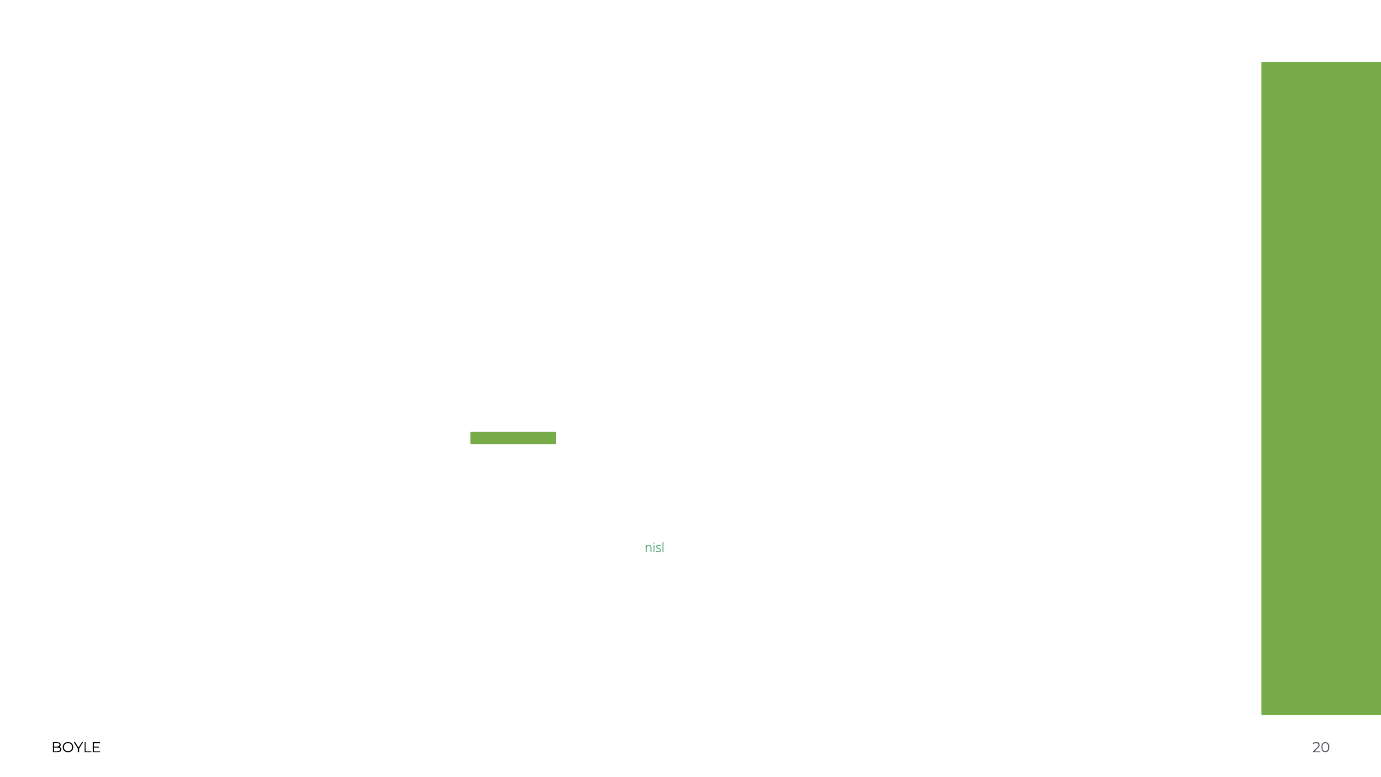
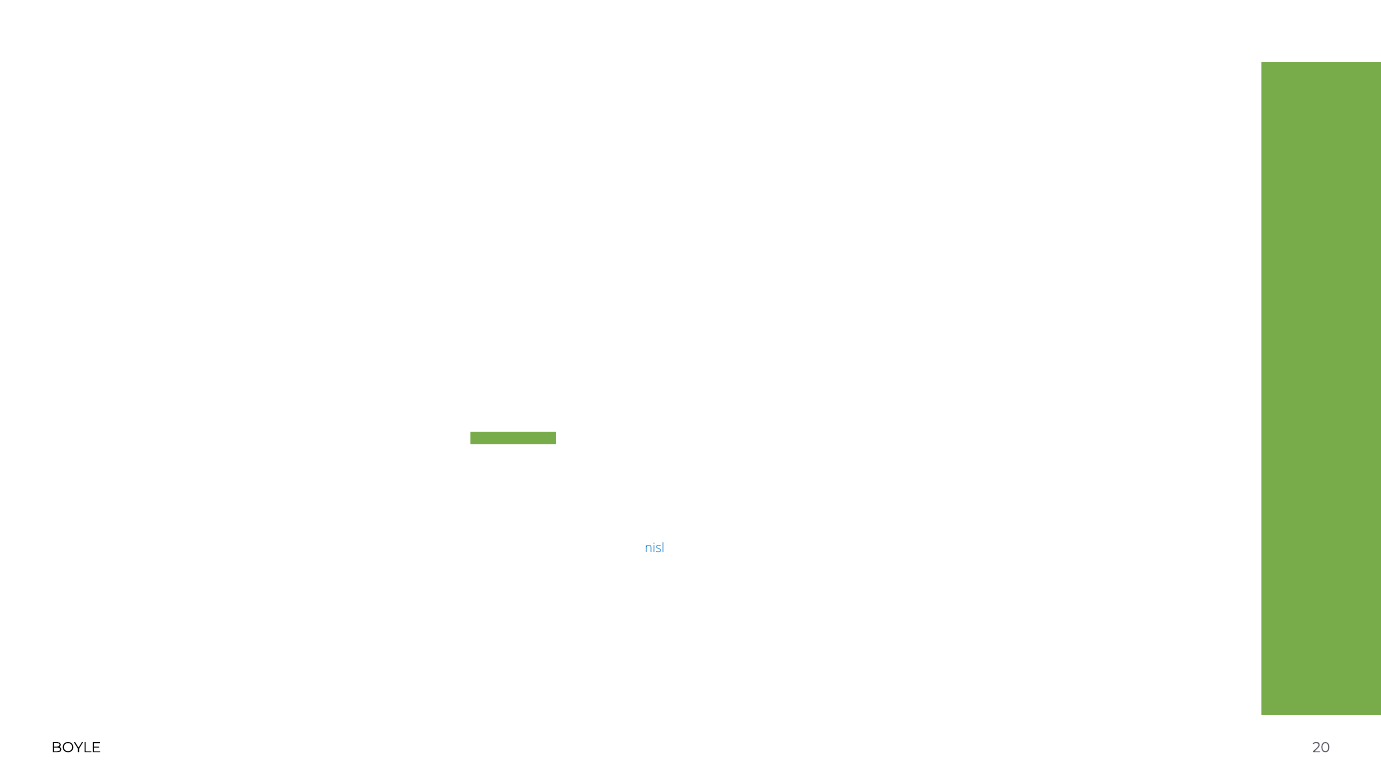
nisl colour: green -> blue
